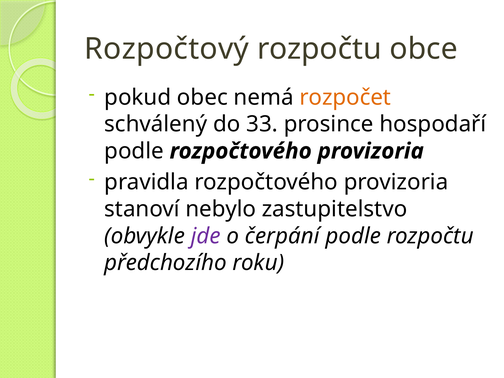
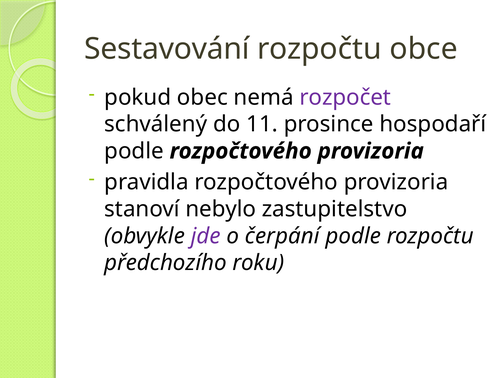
Rozpočtový: Rozpočtový -> Sestavování
rozpočet colour: orange -> purple
33: 33 -> 11
